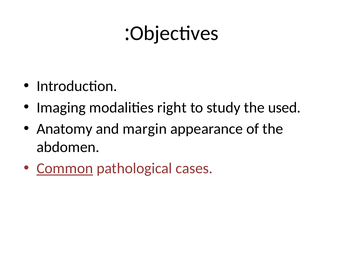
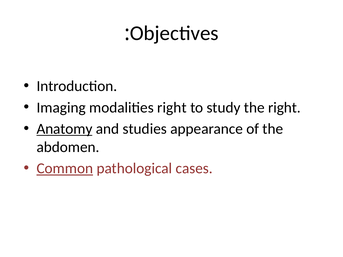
the used: used -> right
Anatomy underline: none -> present
margin: margin -> studies
